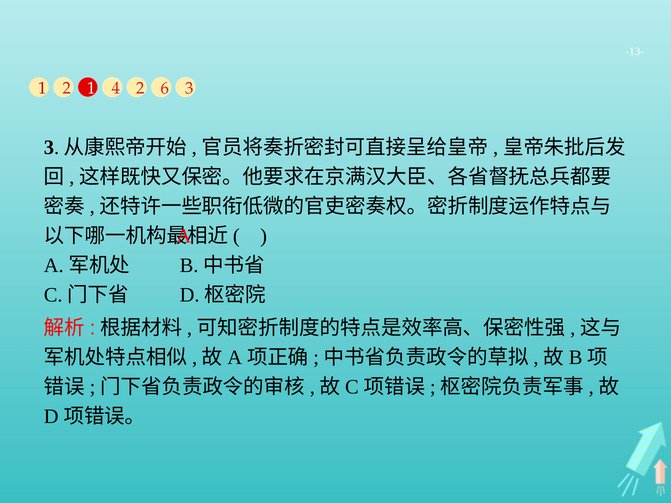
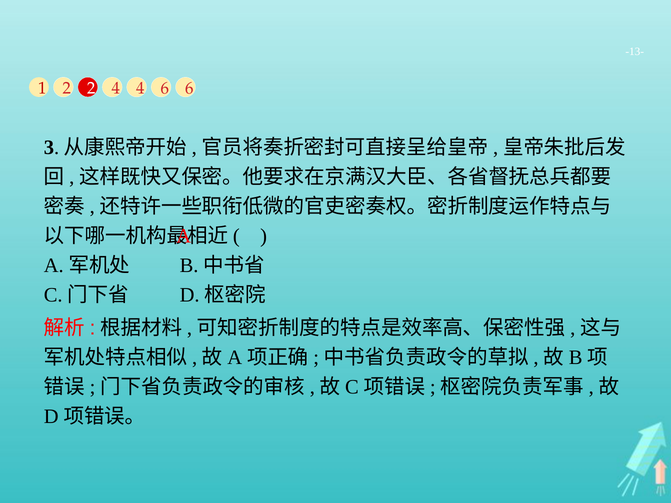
2 1: 1 -> 2
4 2: 2 -> 4
6 3: 3 -> 6
